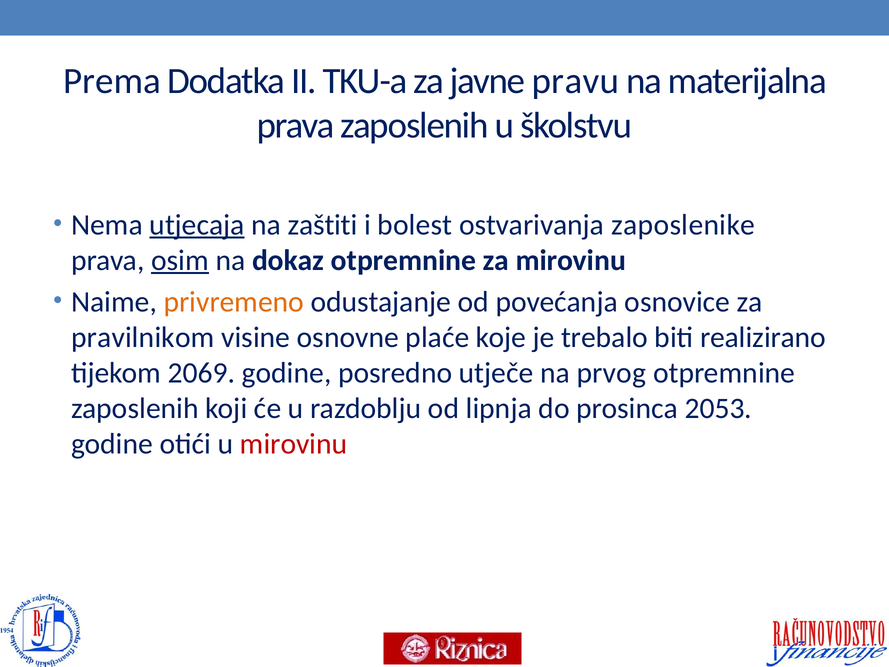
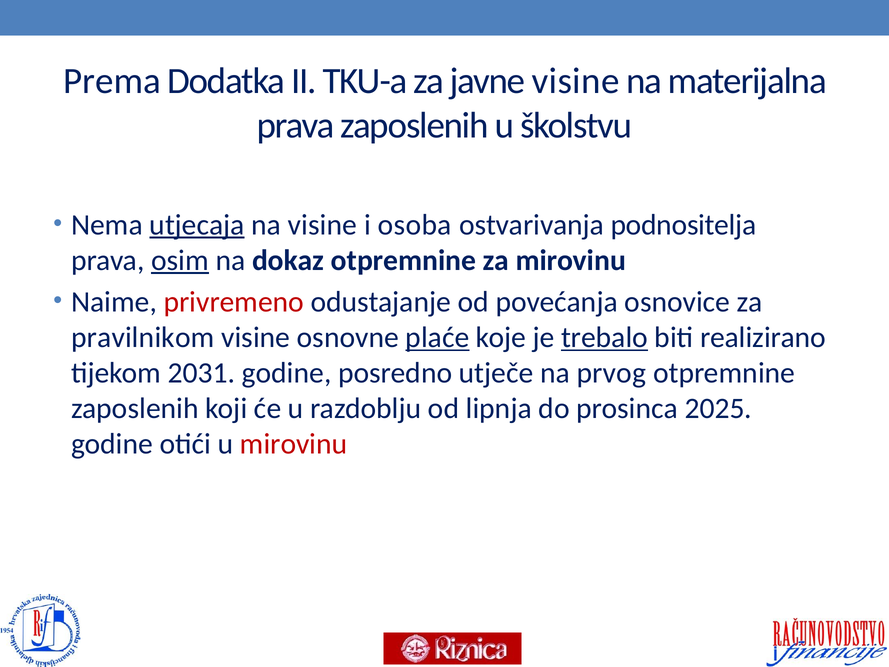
javne pravu: pravu -> visine
na zaštiti: zaštiti -> visine
bolest: bolest -> osoba
zaposlenike: zaposlenike -> podnositelja
privremeno colour: orange -> red
plaće underline: none -> present
trebalo underline: none -> present
2069: 2069 -> 2031
2053: 2053 -> 2025
